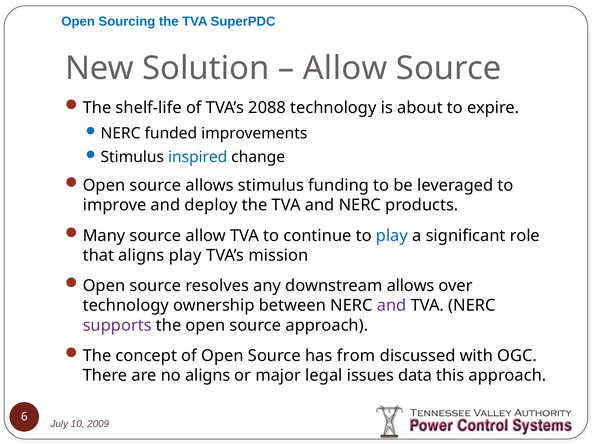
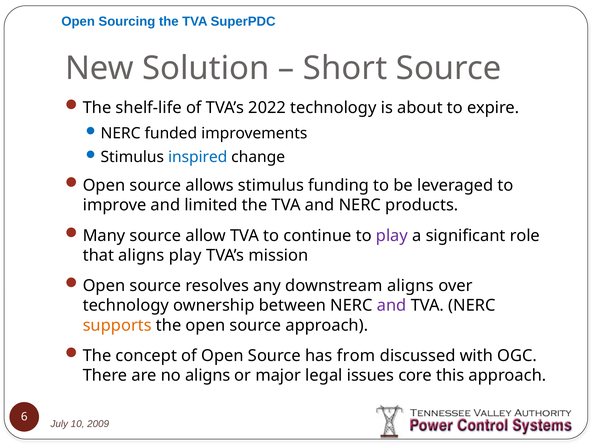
Allow at (345, 68): Allow -> Short
2088: 2088 -> 2022
deploy: deploy -> limited
play at (392, 236) colour: blue -> purple
downstream allows: allows -> aligns
supports colour: purple -> orange
data: data -> core
